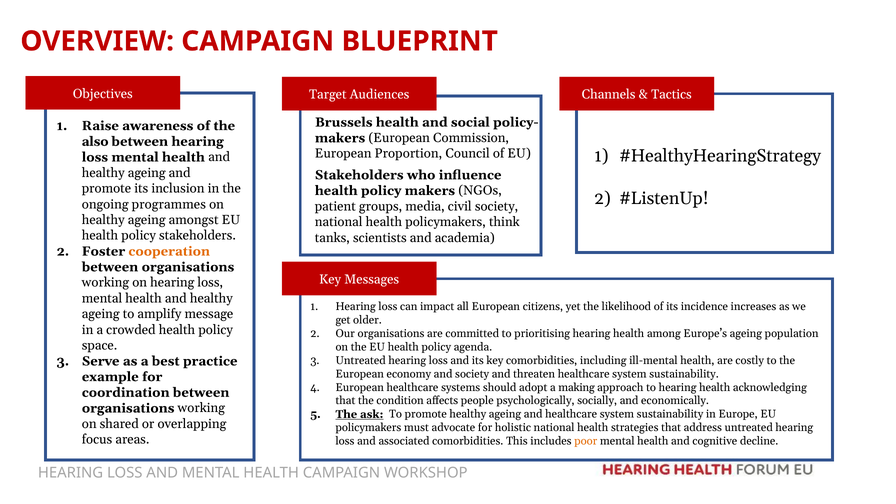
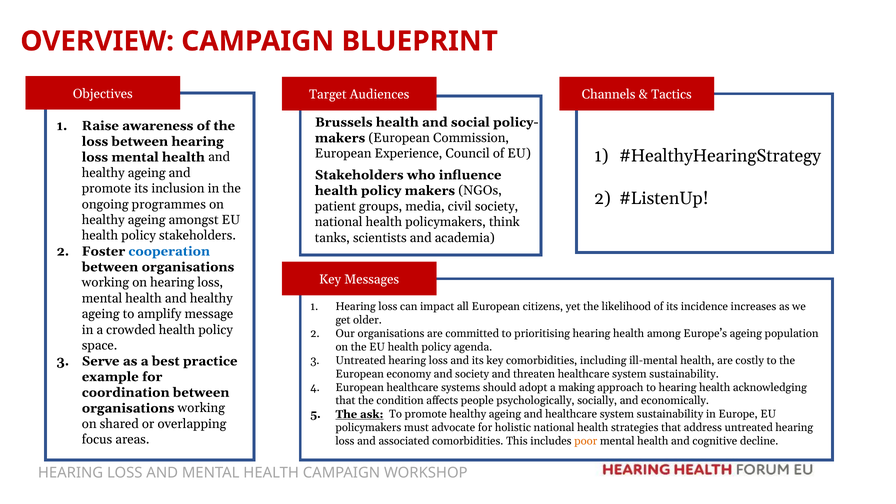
also at (95, 141): also -> loss
Proportion: Proportion -> Experience
cooperation colour: orange -> blue
